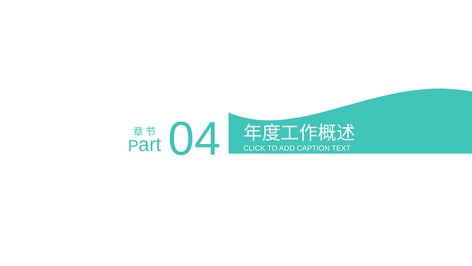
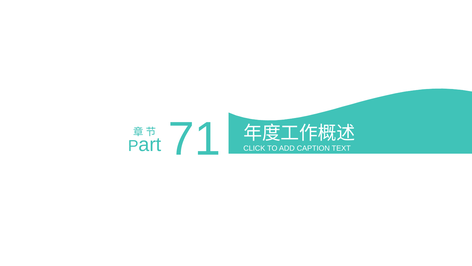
04: 04 -> 71
